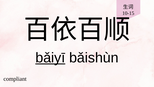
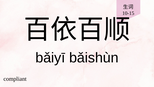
bǎiyī underline: present -> none
